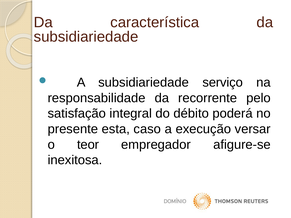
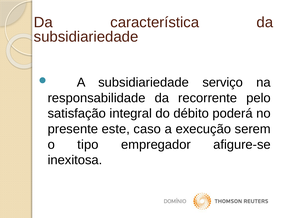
esta: esta -> este
versar: versar -> serem
teor: teor -> tipo
